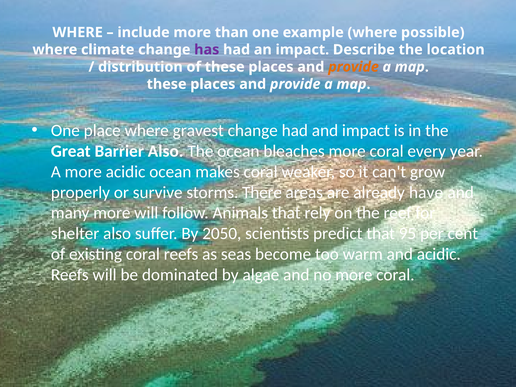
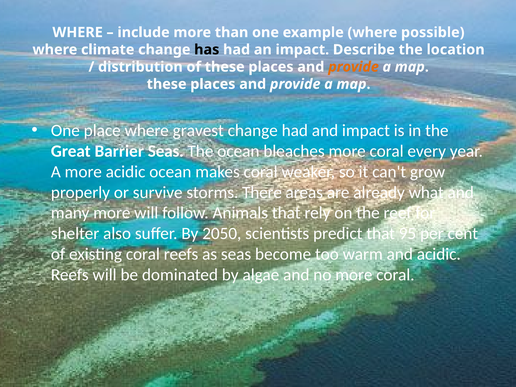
has colour: purple -> black
Barrier Also: Also -> Seas
have: have -> what
